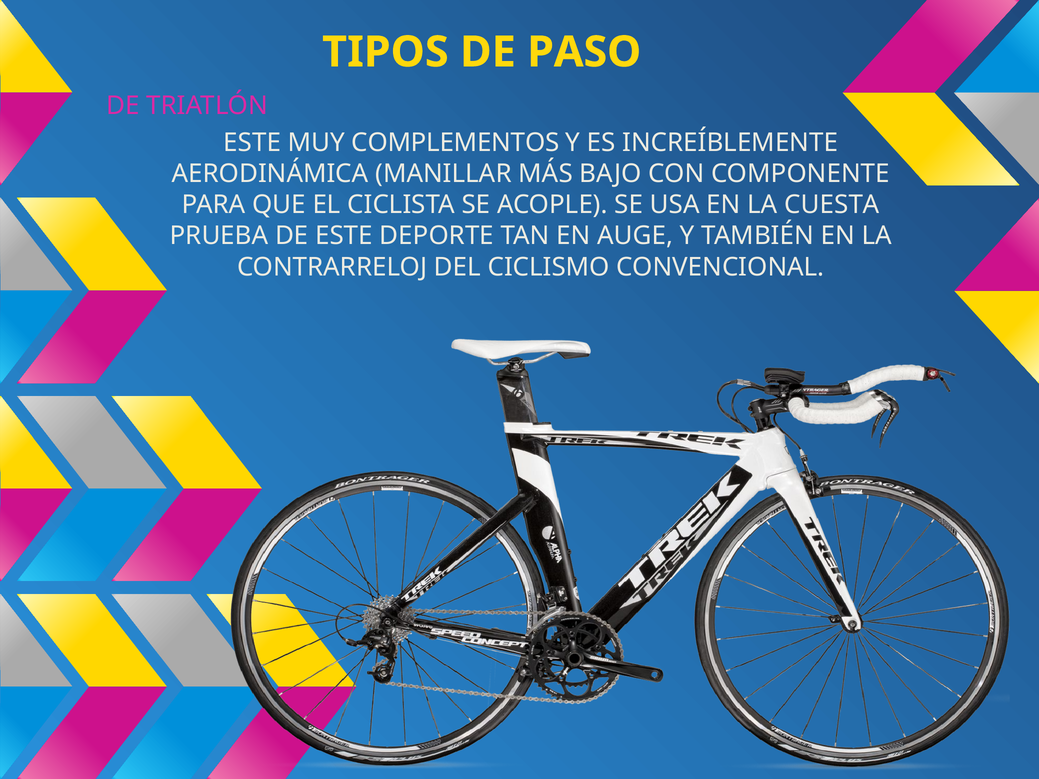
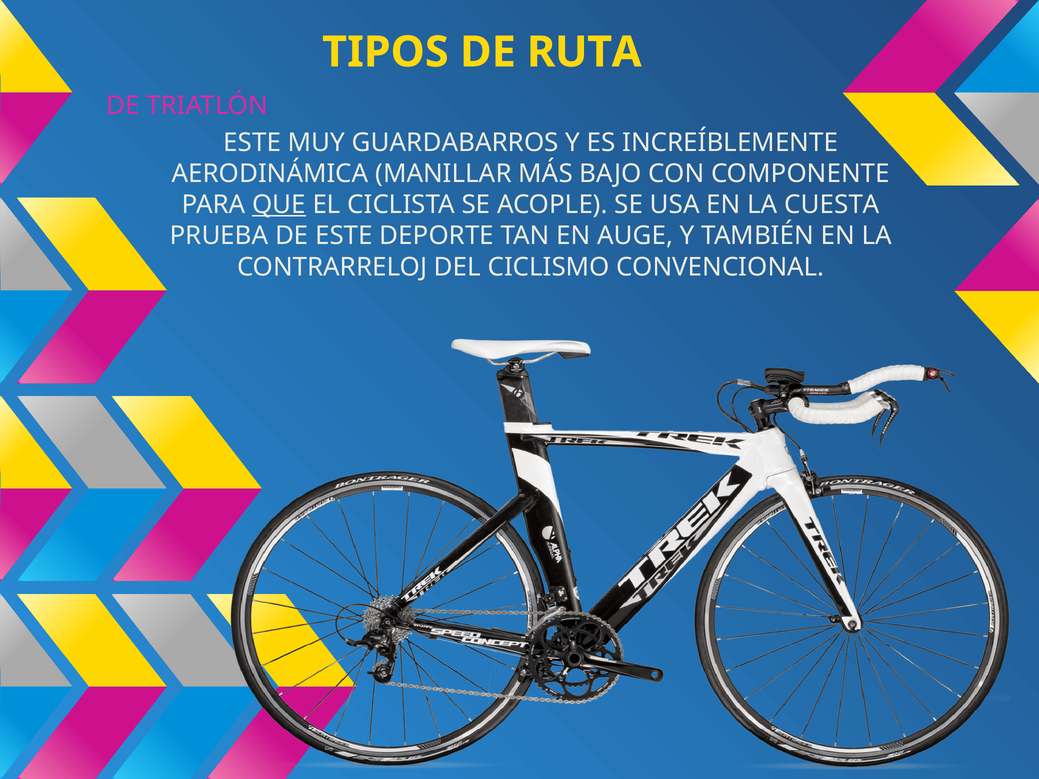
PASO: PASO -> RUTA
COMPLEMENTOS: COMPLEMENTOS -> GUARDABARROS
QUE underline: none -> present
